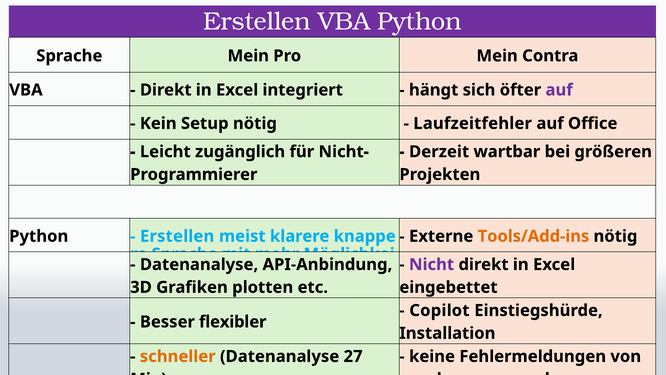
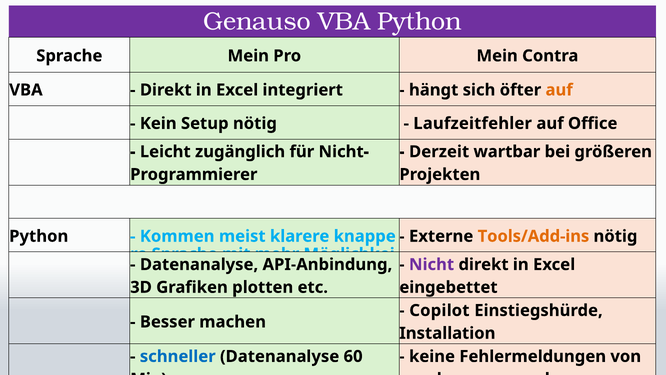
Erstellen at (257, 21): Erstellen -> Genauso
auf at (559, 90) colour: purple -> orange
Erstellen at (177, 236): Erstellen -> Kommen
flexibler: flexibler -> machen
schneller colour: orange -> blue
27: 27 -> 60
